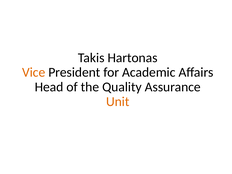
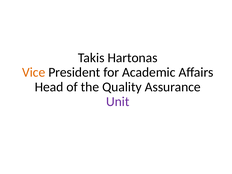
Unit colour: orange -> purple
